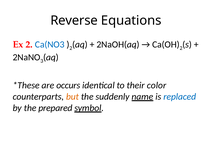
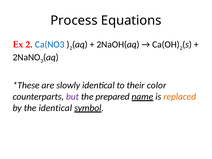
Reverse: Reverse -> Process
occurs: occurs -> slowly
but colour: orange -> purple
suddenly: suddenly -> prepared
replaced colour: blue -> orange
the prepared: prepared -> identical
